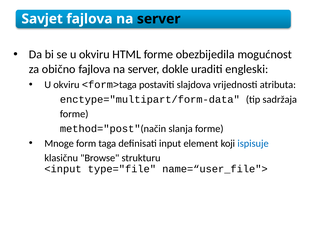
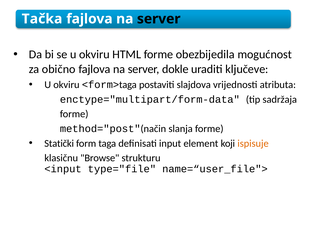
Savjet: Savjet -> Tačka
engleski: engleski -> ključeve
Mnoge: Mnoge -> Statički
ispisuje colour: blue -> orange
